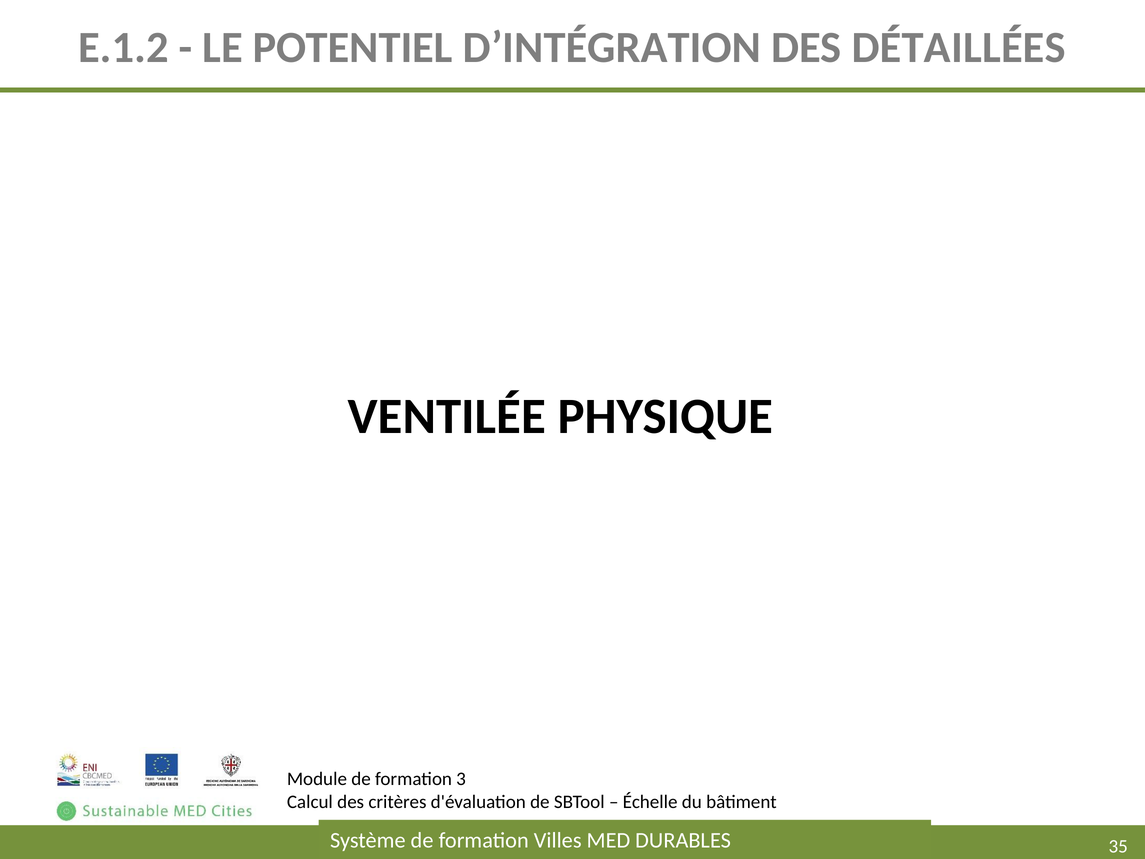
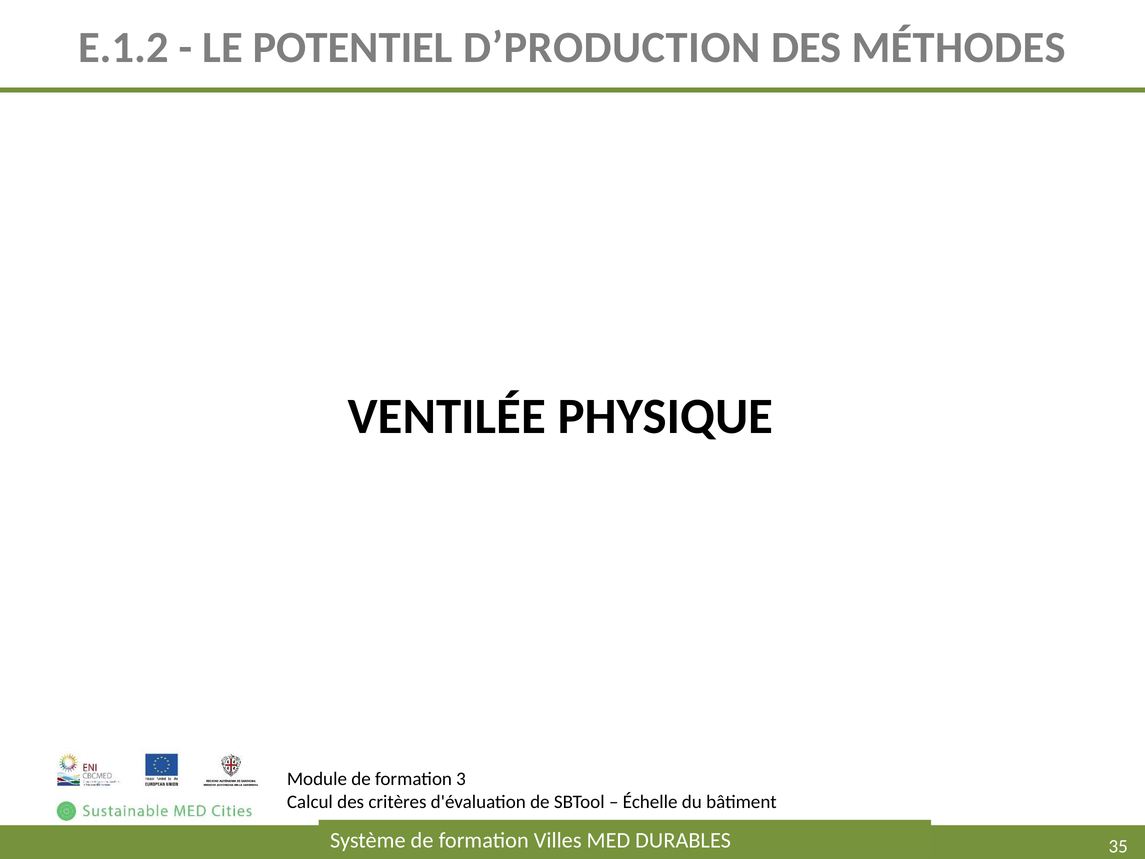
D’INTÉGRATION: D’INTÉGRATION -> D’PRODUCTION
DÉTAILLÉES: DÉTAILLÉES -> MÉTHODES
